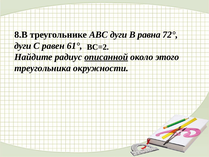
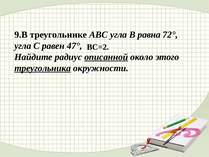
8.В: 8.В -> 9.В
ABC дуги: дуги -> угла
дуги at (23, 46): дуги -> угла
61°: 61° -> 47°
треугольника underline: none -> present
